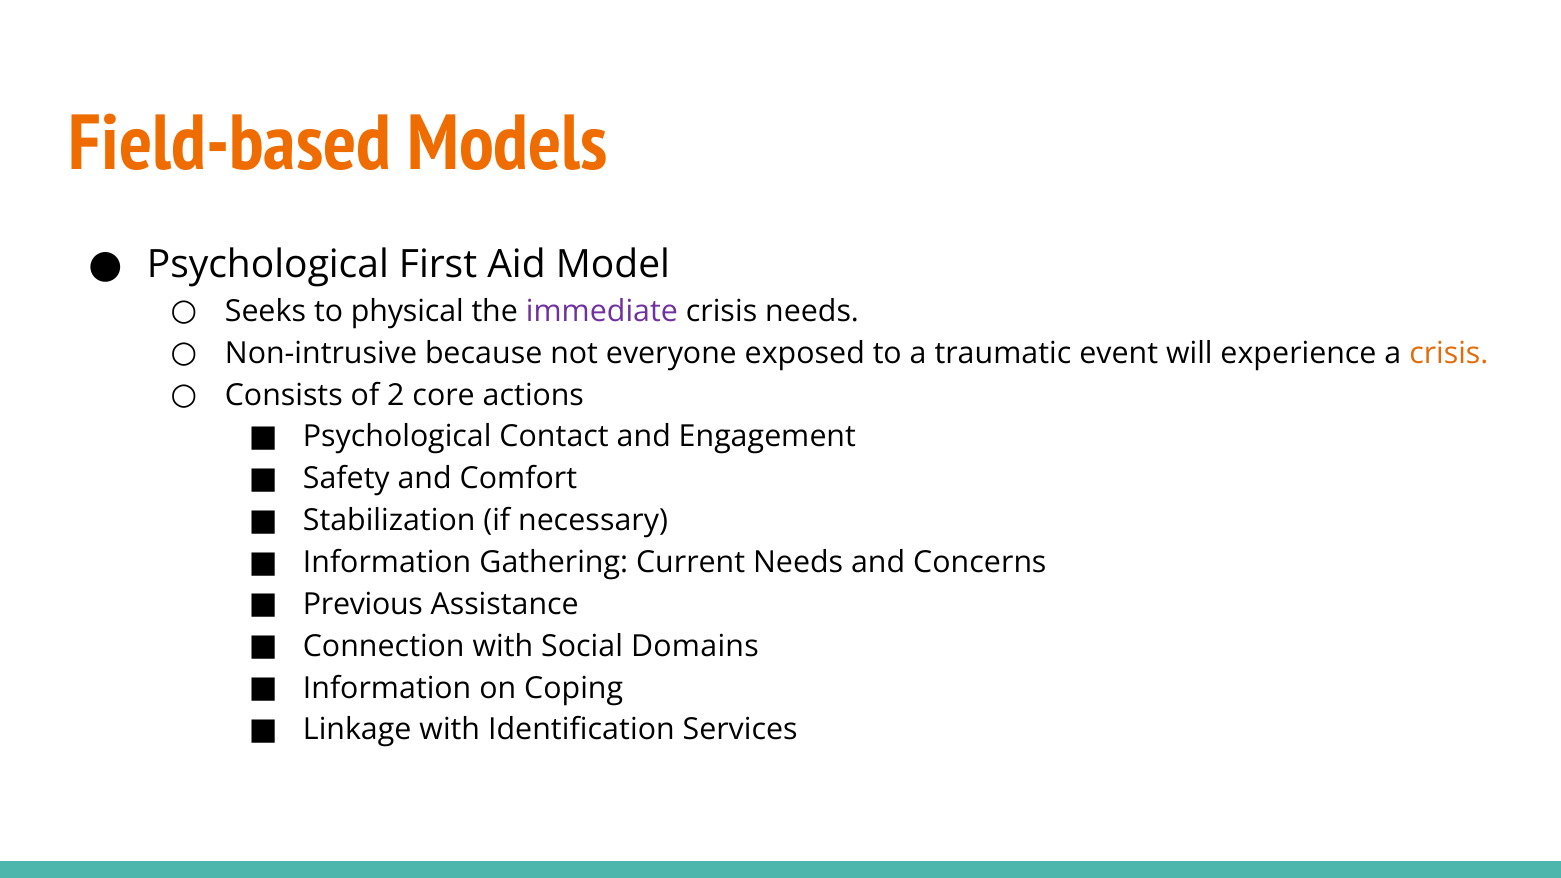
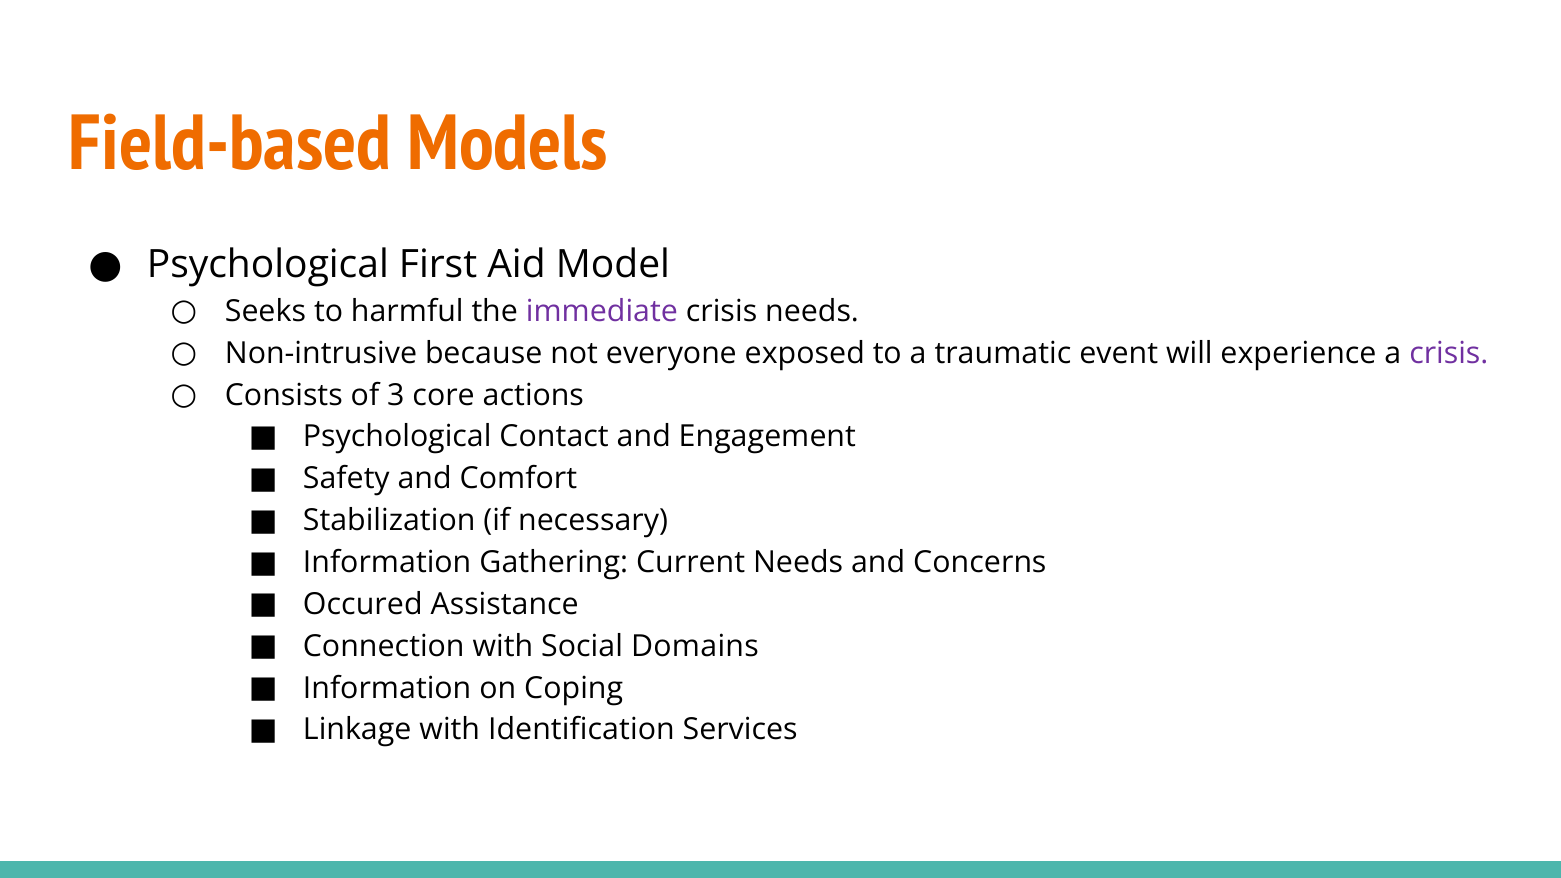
physical: physical -> harmful
crisis at (1449, 353) colour: orange -> purple
2: 2 -> 3
Previous: Previous -> Occured
